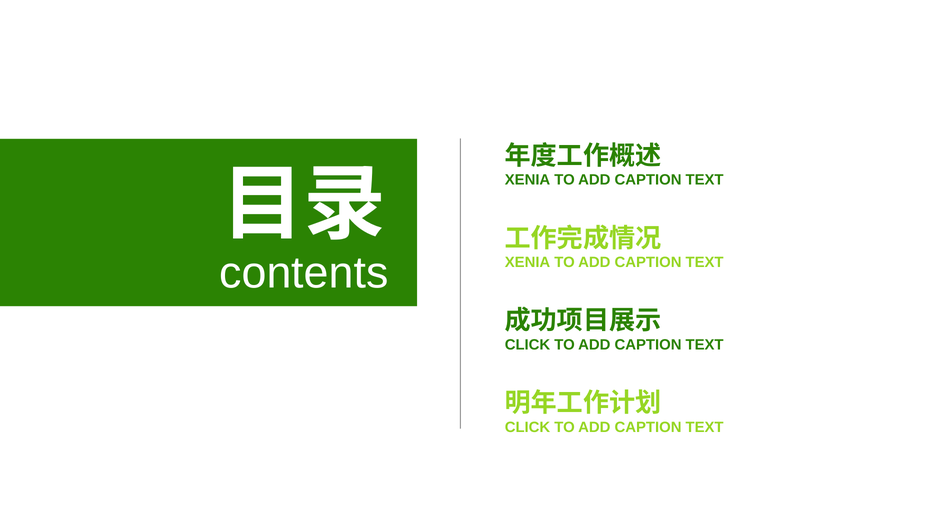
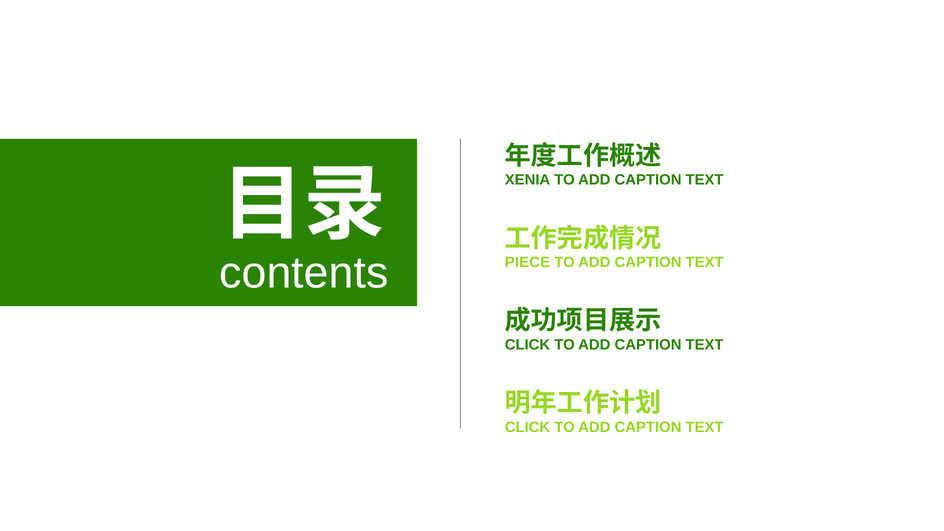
XENIA at (528, 262): XENIA -> PIECE
